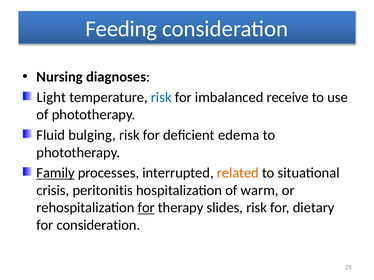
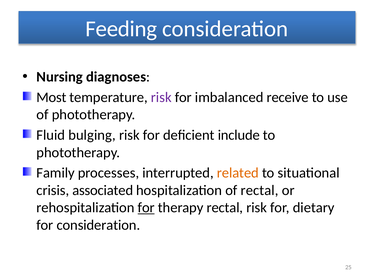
Light: Light -> Most
risk at (161, 97) colour: blue -> purple
edema: edema -> include
Family underline: present -> none
peritonitis: peritonitis -> associated
of warm: warm -> rectal
therapy slides: slides -> rectal
